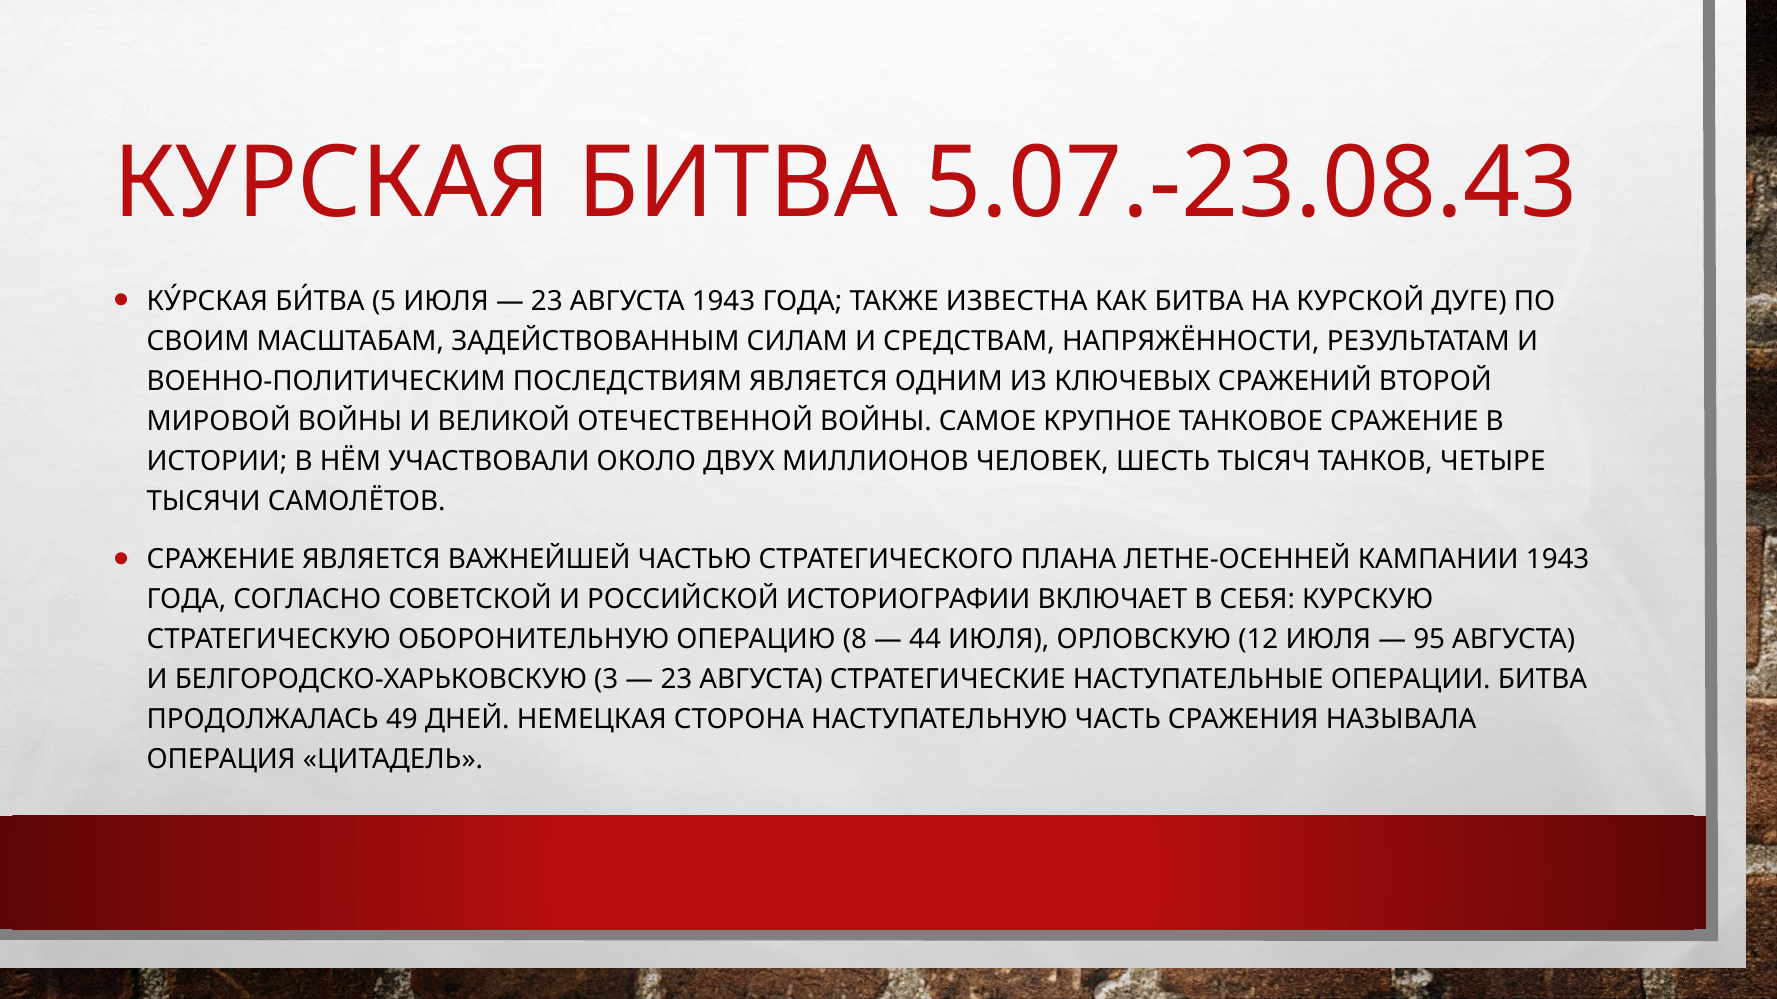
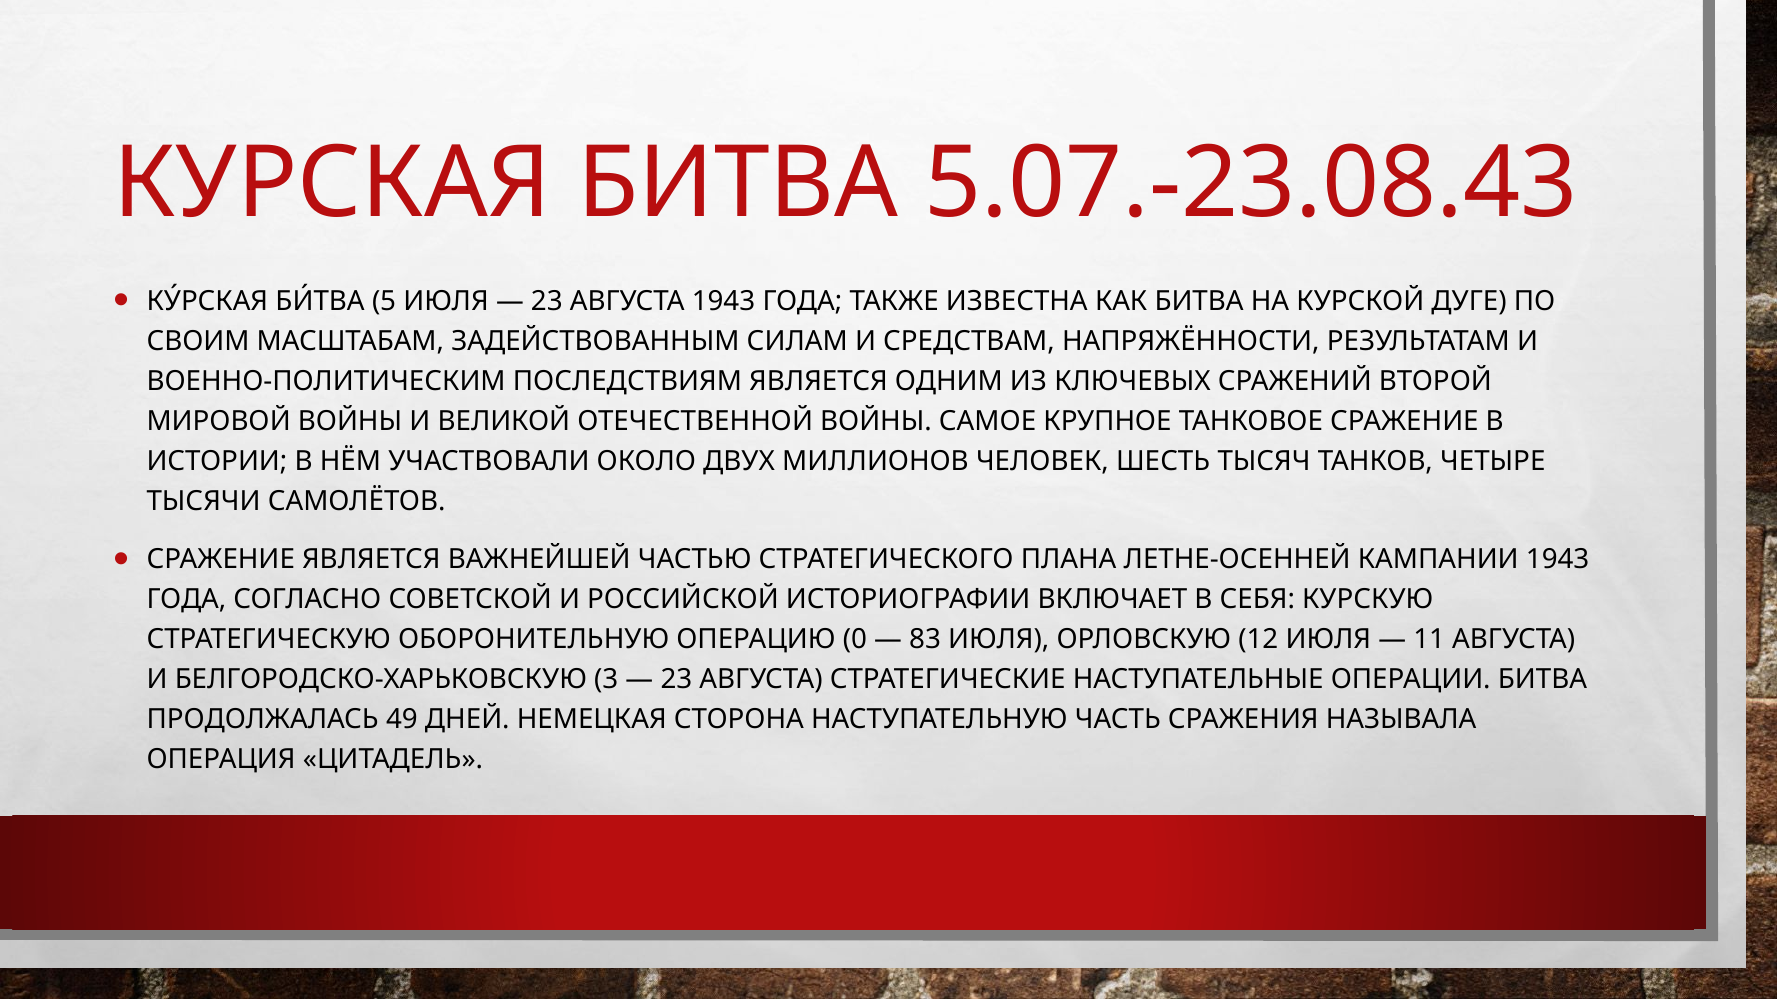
8: 8 -> 0
44: 44 -> 83
95: 95 -> 11
